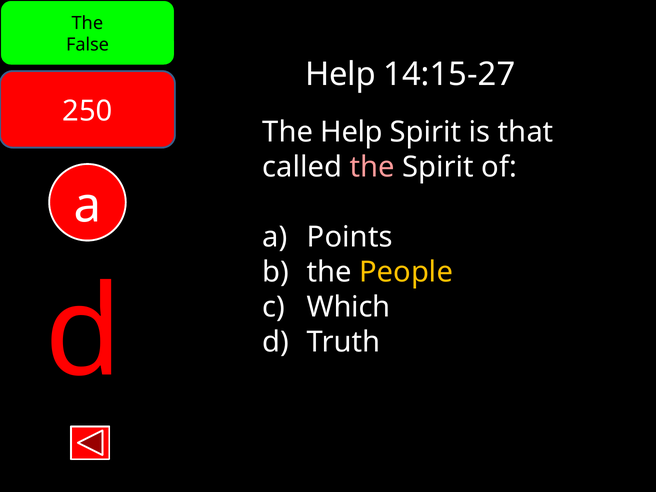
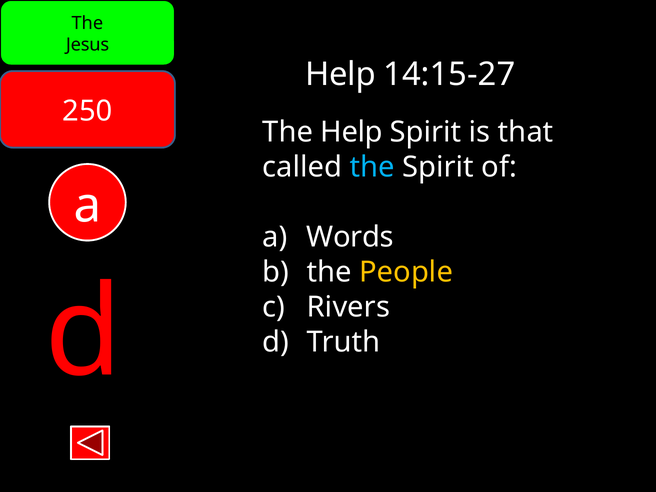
False: False -> Jesus
the at (372, 167) colour: pink -> light blue
Points: Points -> Words
Which: Which -> Rivers
